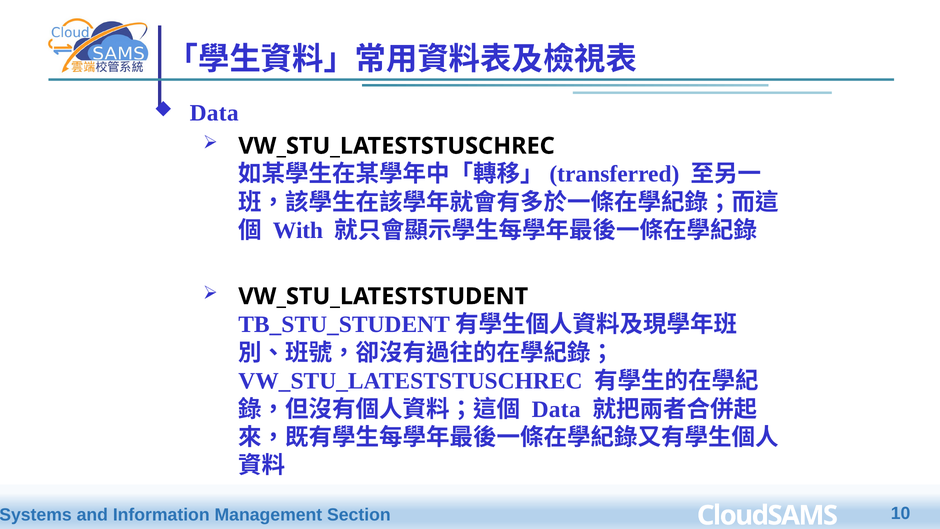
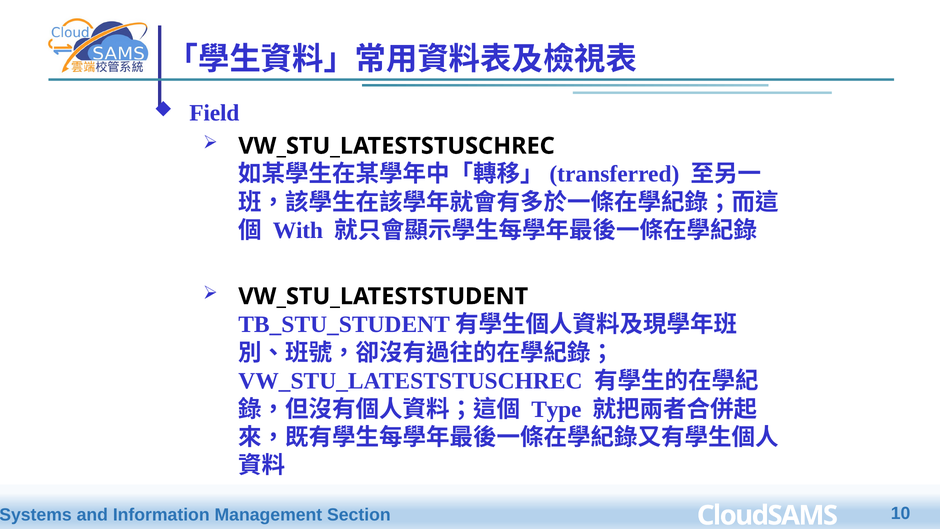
Data at (214, 113): Data -> Field
Data at (556, 409): Data -> Type
